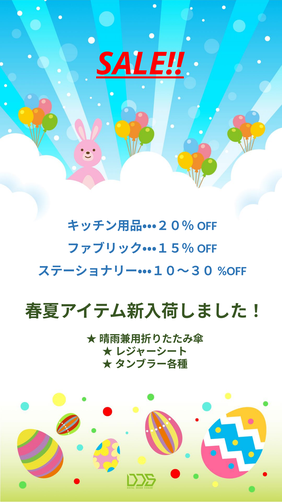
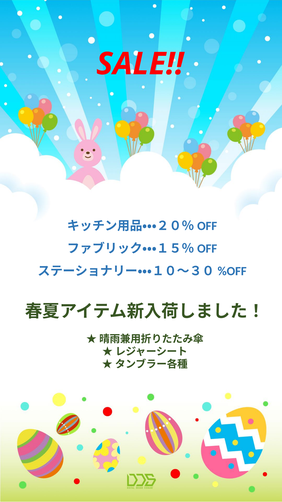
SALE underline: present -> none
